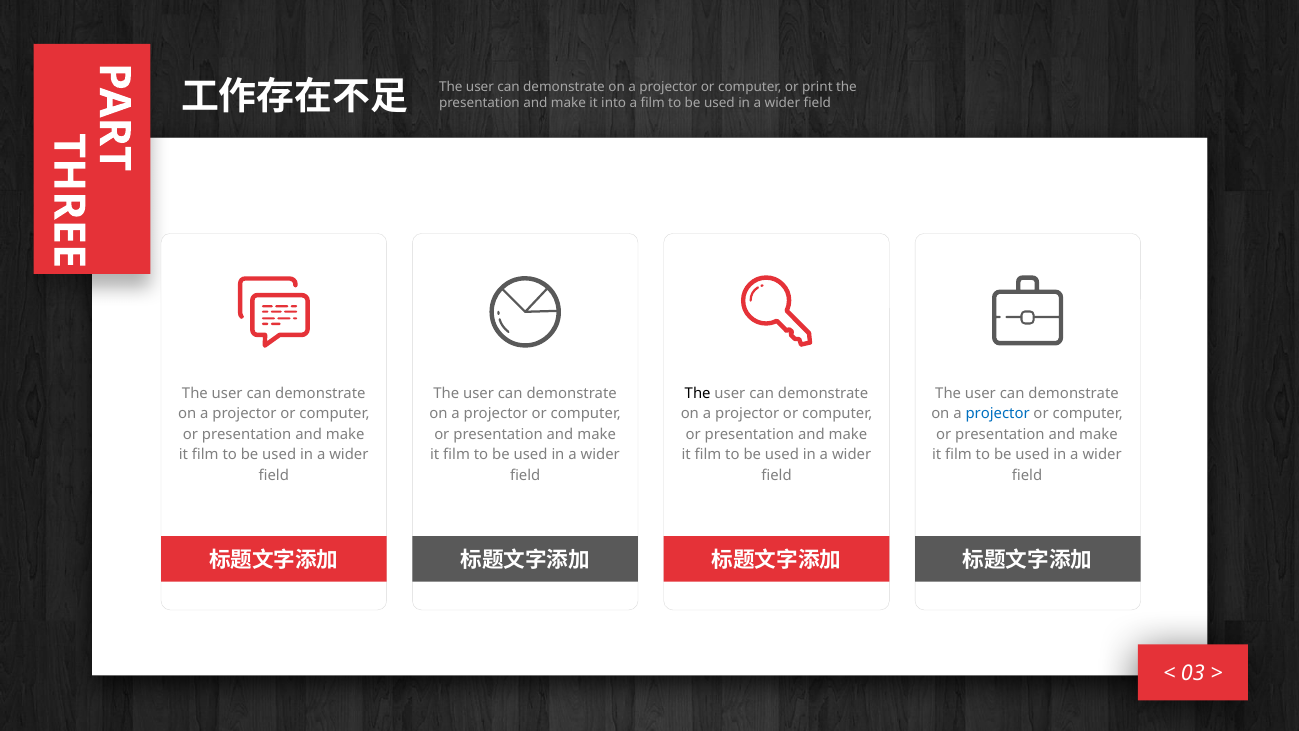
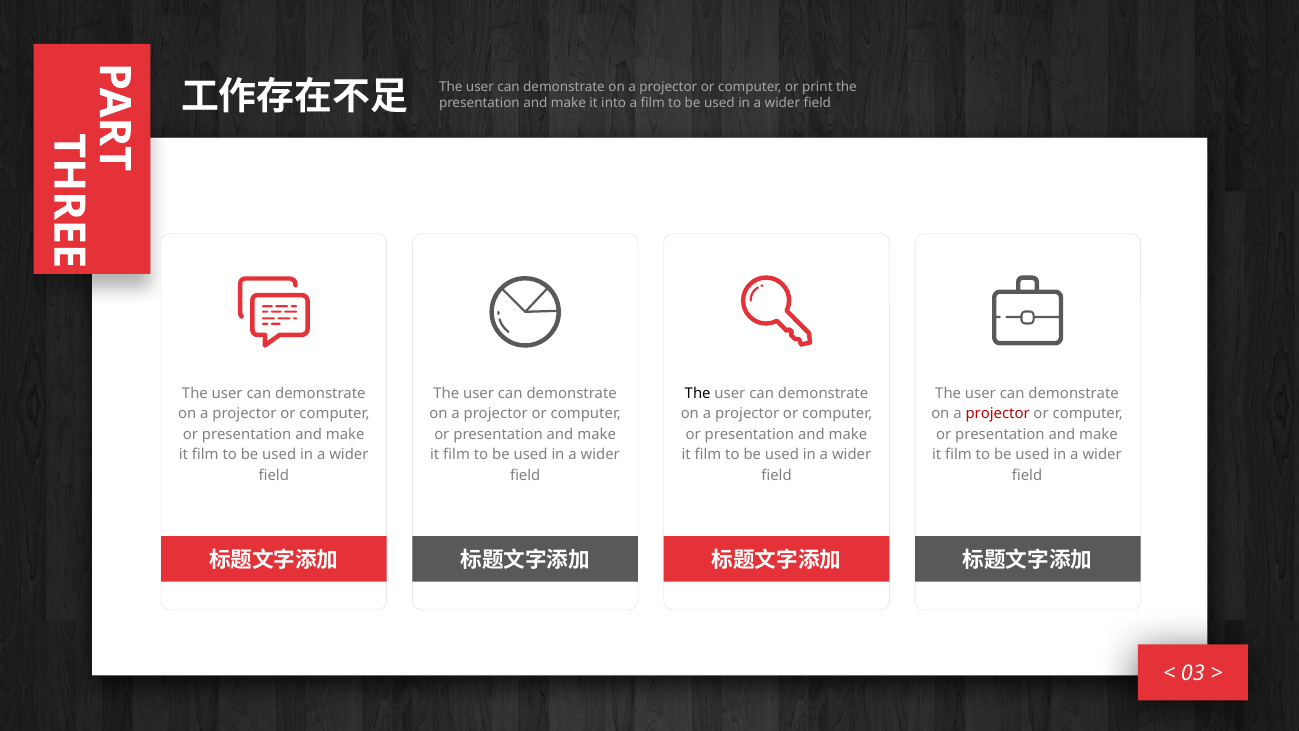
projector at (998, 414) colour: blue -> red
